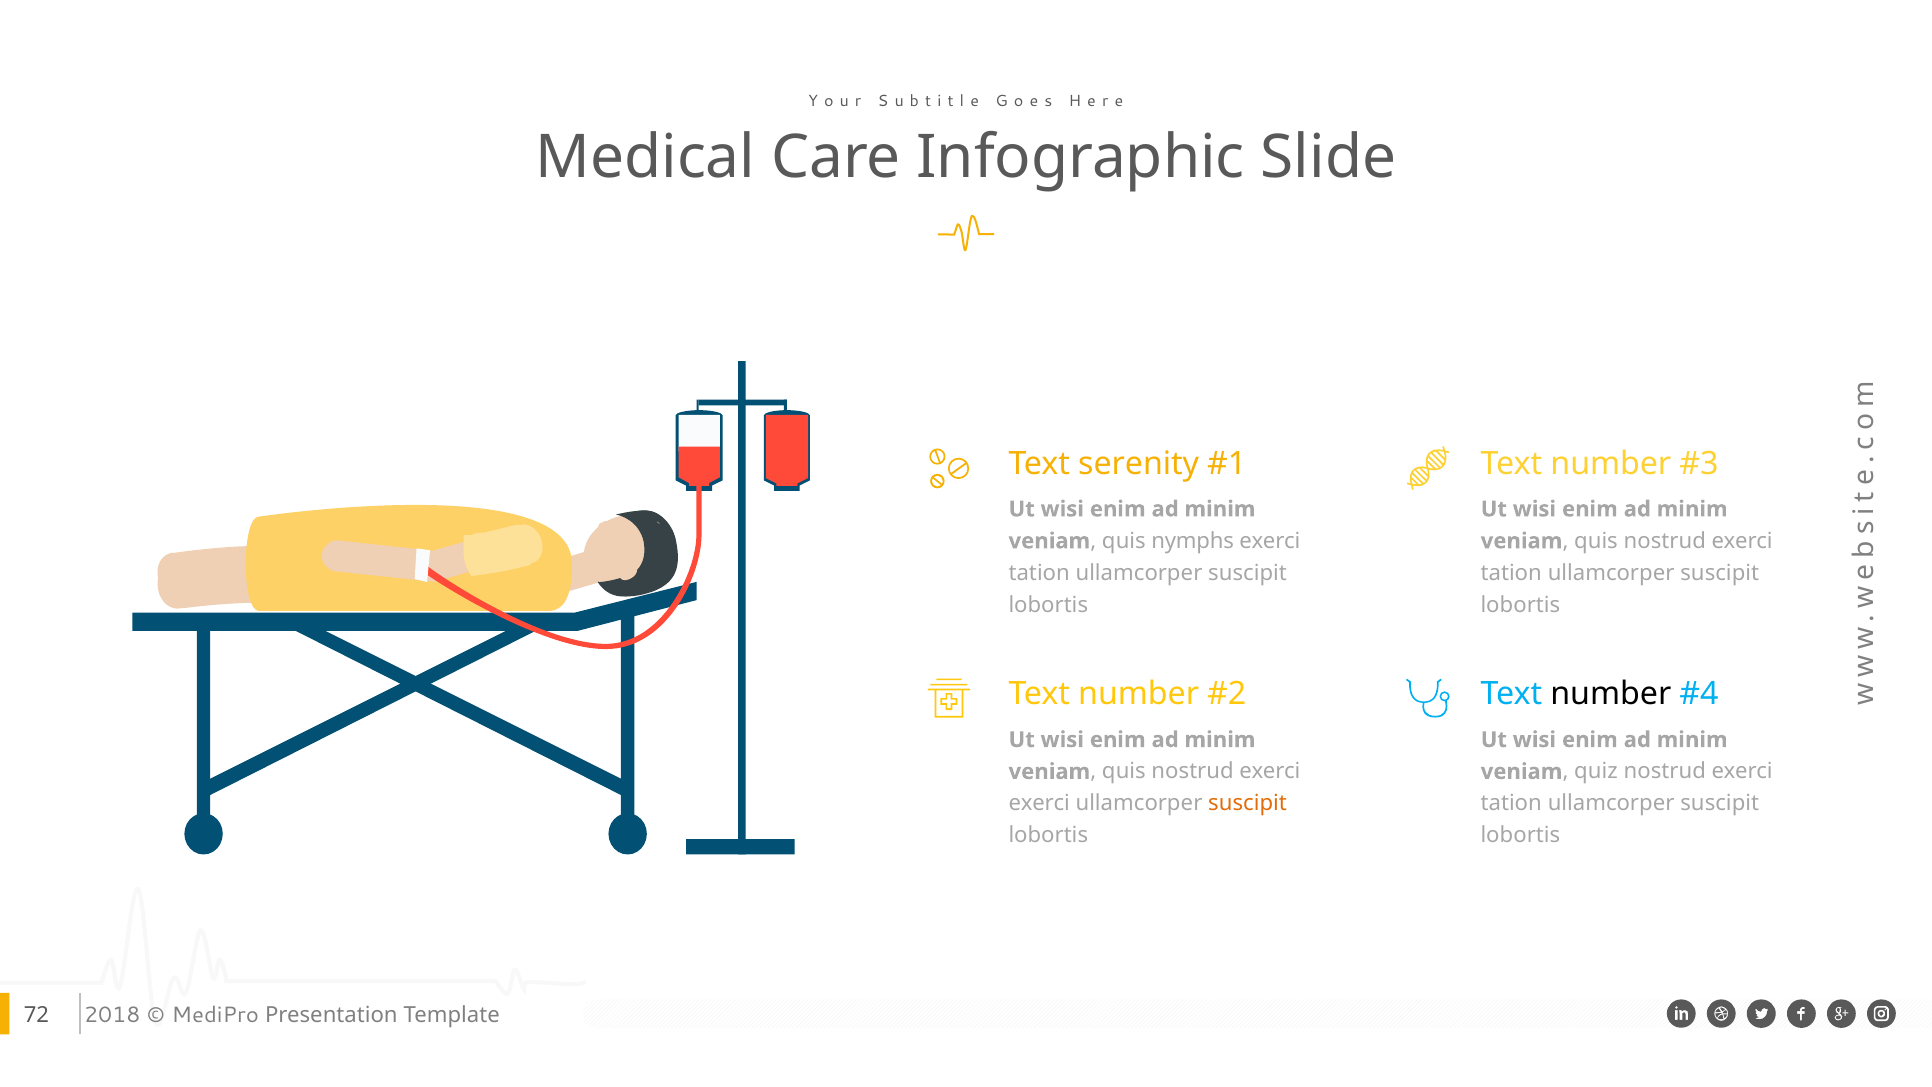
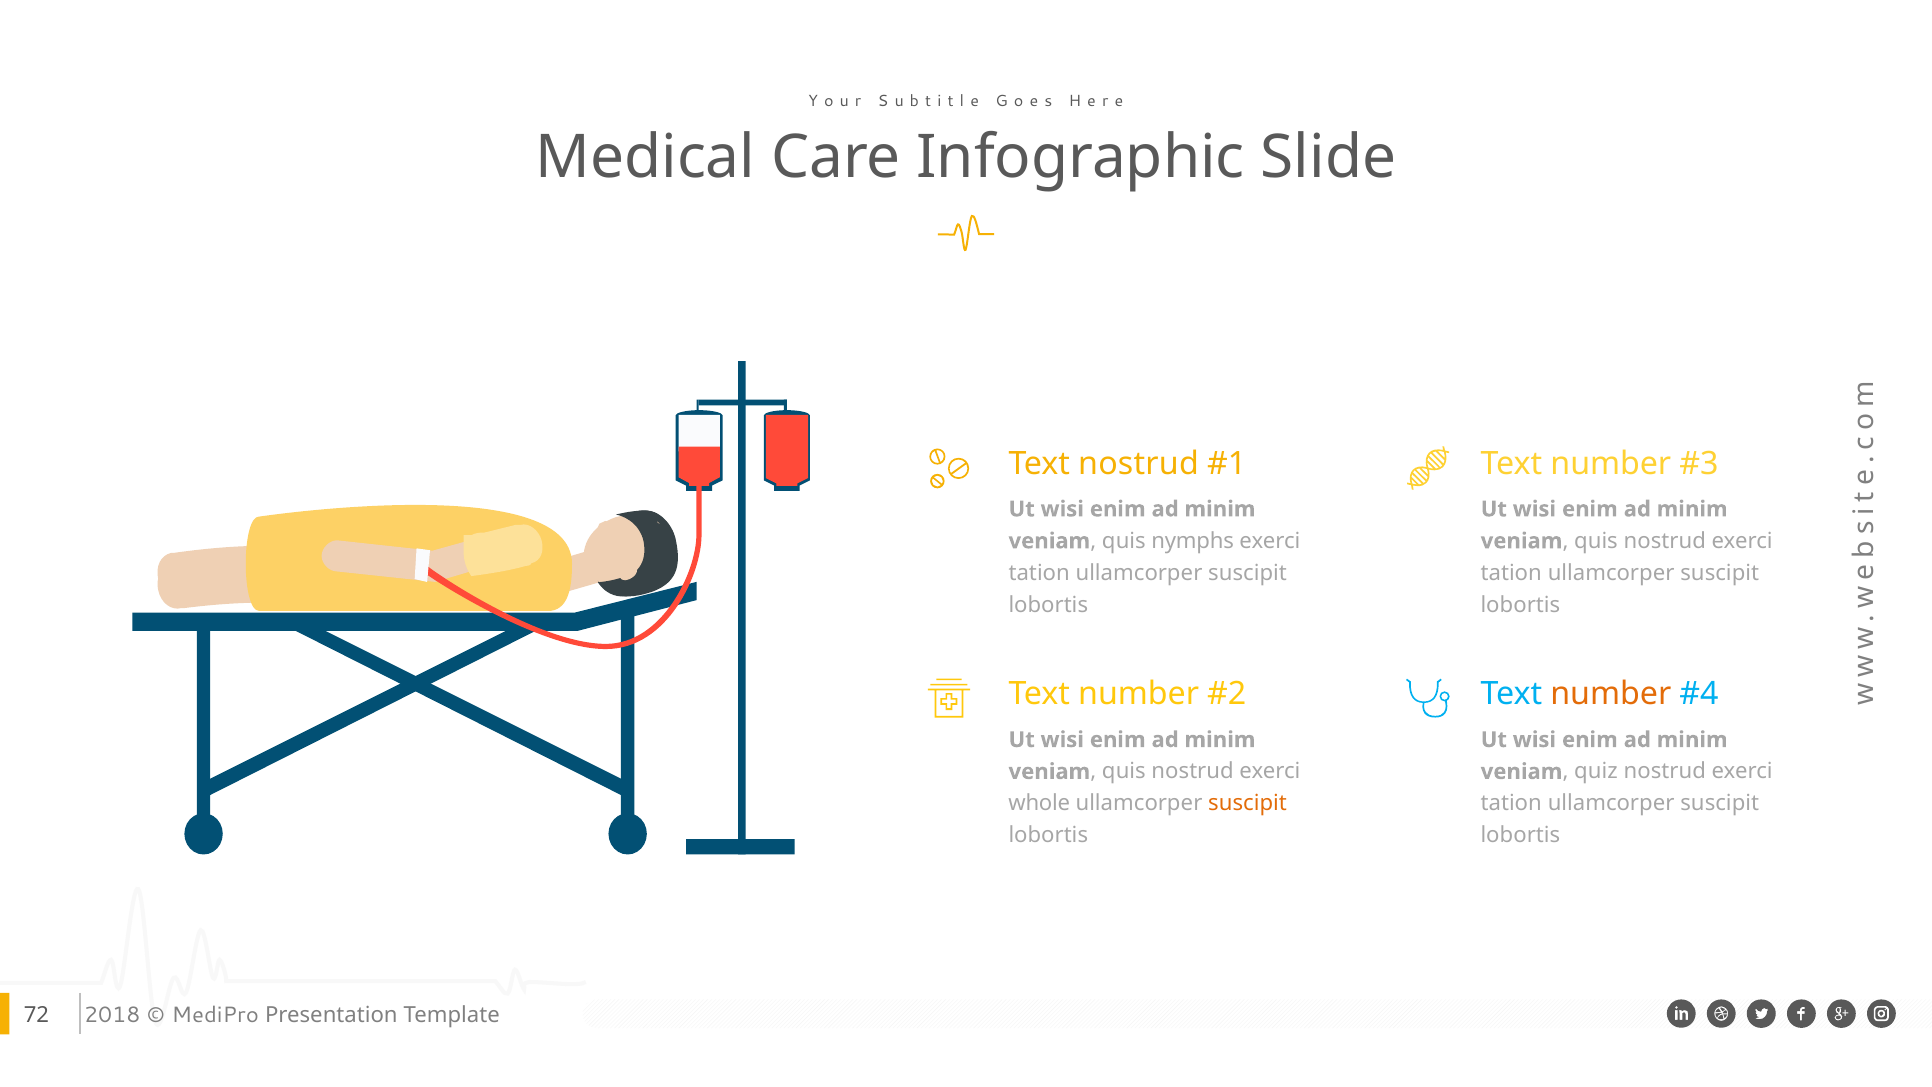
Text serenity: serenity -> nostrud
number at (1611, 694) colour: black -> orange
exerci at (1039, 803): exerci -> whole
